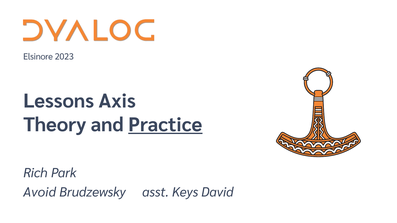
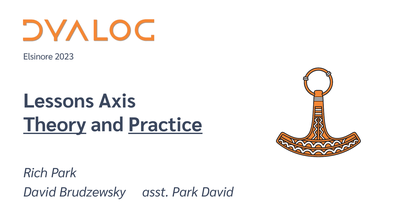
Theory underline: none -> present
Avoid at (40, 192): Avoid -> David
asst Keys: Keys -> Park
